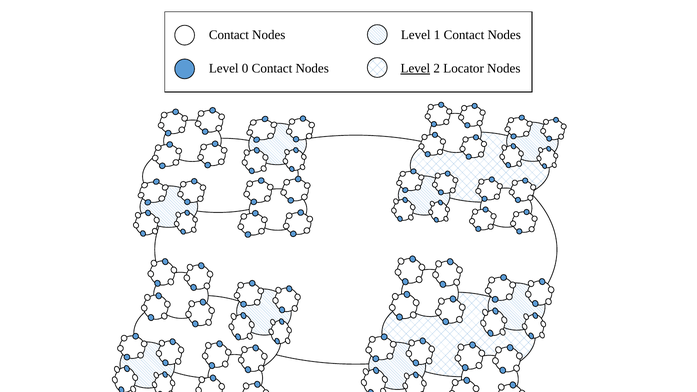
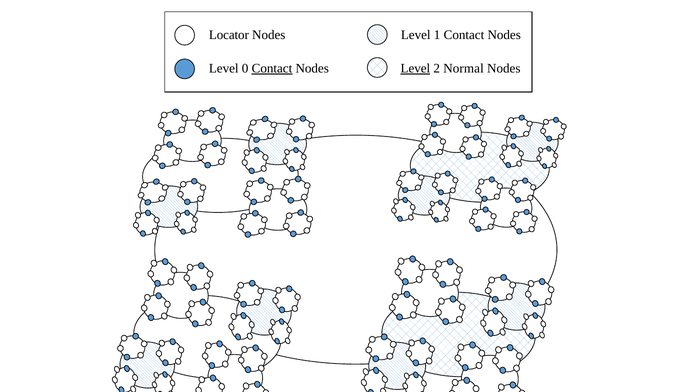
Contact at (229, 35): Contact -> Locator
Contact at (272, 68) underline: none -> present
Locator: Locator -> Normal
